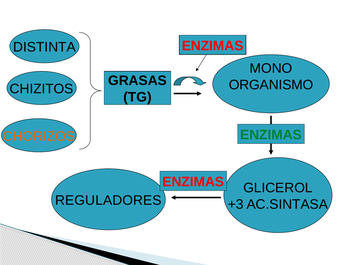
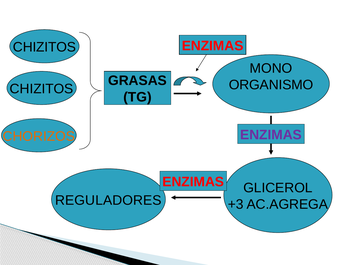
DISTINTA at (44, 47): DISTINTA -> CHIZITOS
ENZIMAS at (271, 135) colour: green -> purple
AC.SINTASA: AC.SINTASA -> AC.AGREGA
